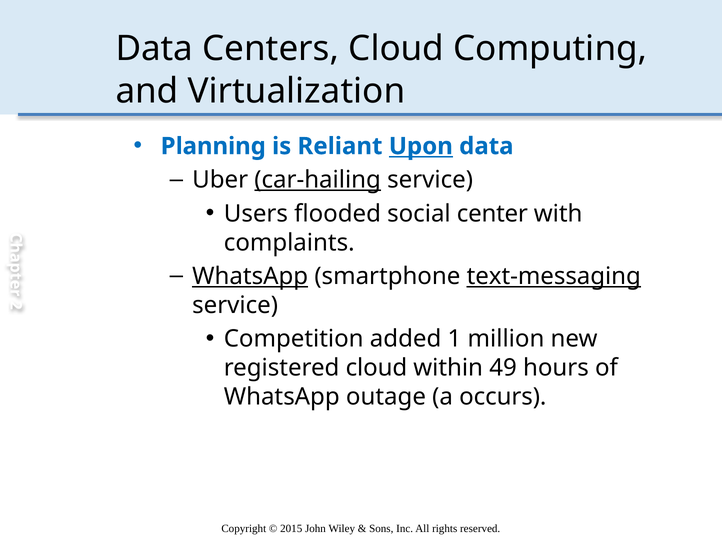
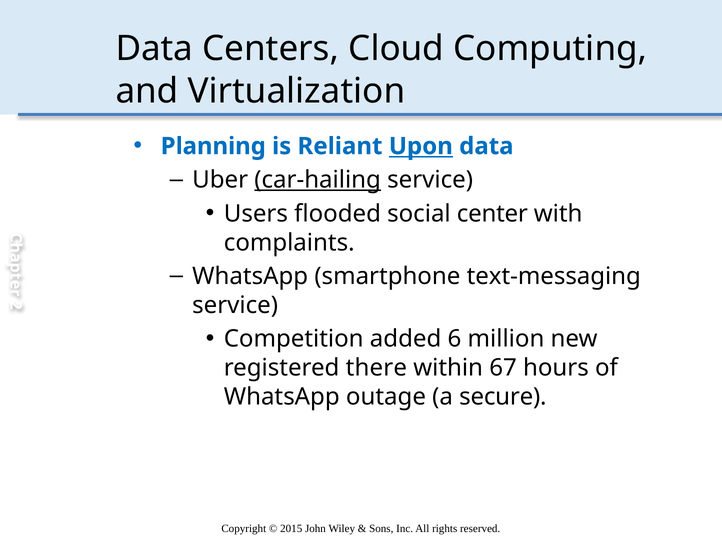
WhatsApp at (250, 276) underline: present -> none
text-messaging underline: present -> none
1: 1 -> 6
registered cloud: cloud -> there
49: 49 -> 67
occurs: occurs -> secure
